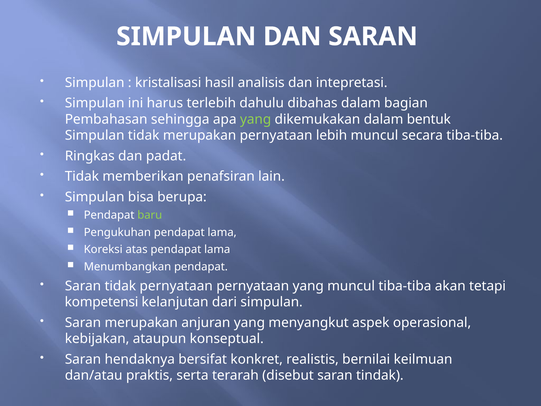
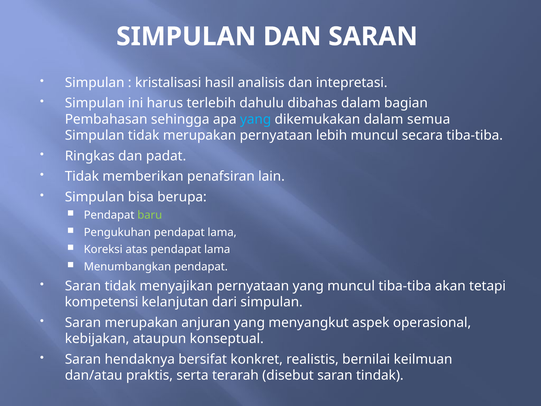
yang at (256, 119) colour: light green -> light blue
bentuk: bentuk -> semua
tidak pernyataan: pernyataan -> menyajikan
